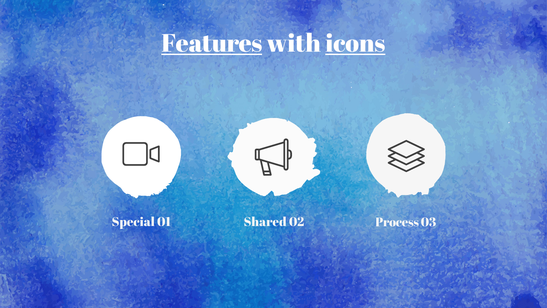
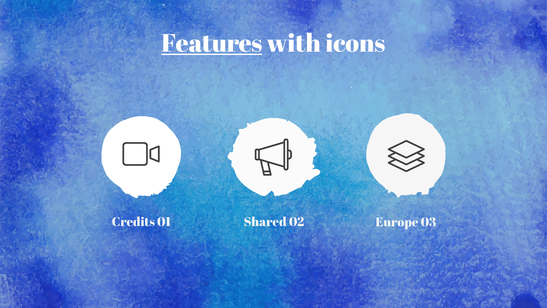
icons underline: present -> none
Special: Special -> Credits
Process: Process -> Europe
